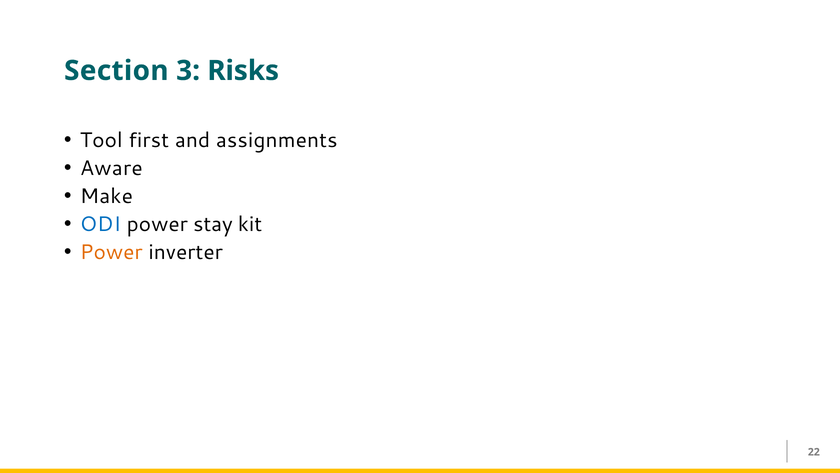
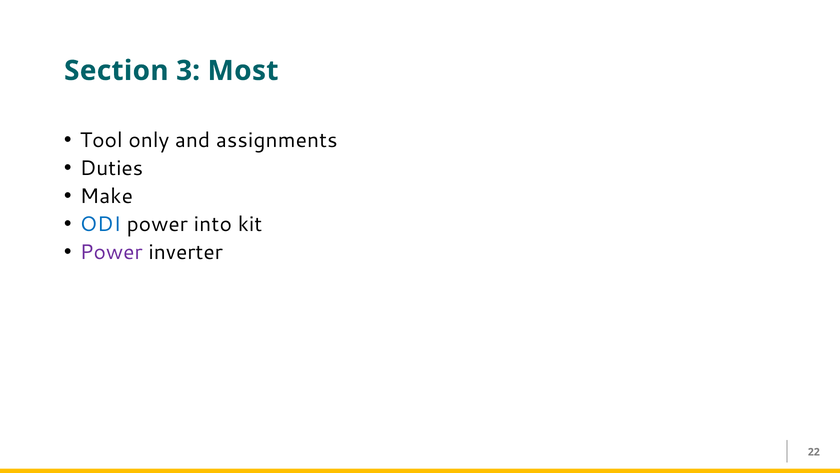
Risks: Risks -> Most
first: first -> only
Aware: Aware -> Duties
stay: stay -> into
Power at (111, 252) colour: orange -> purple
